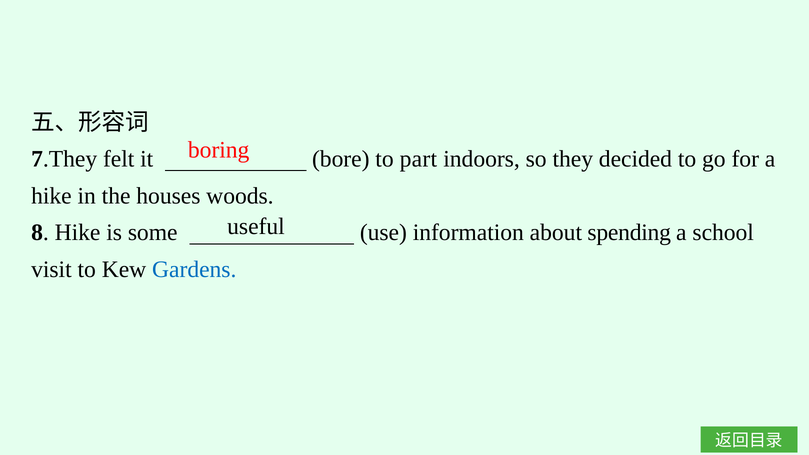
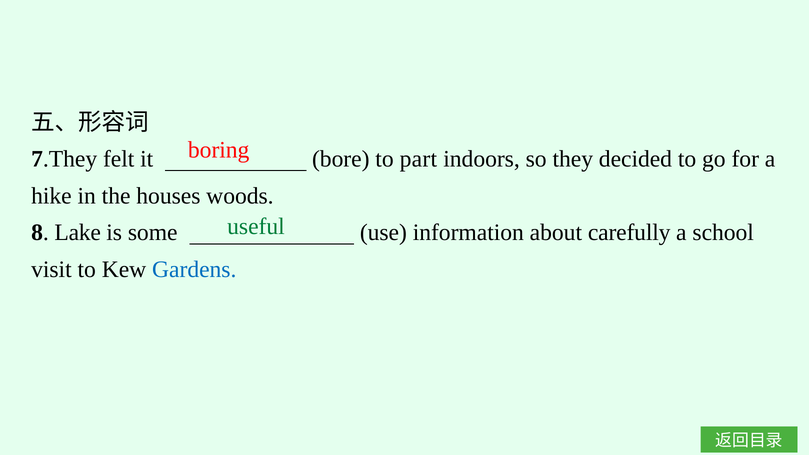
useful colour: black -> green
8 Hike: Hike -> Lake
spending: spending -> carefully
